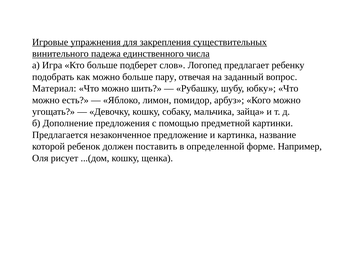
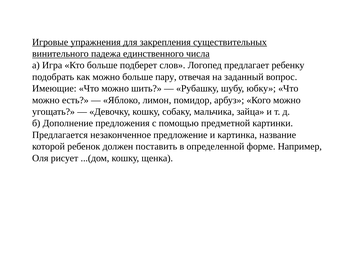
Материал: Материал -> Имеющие
